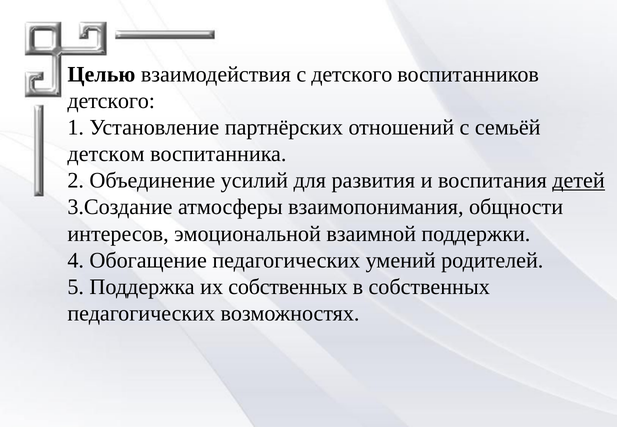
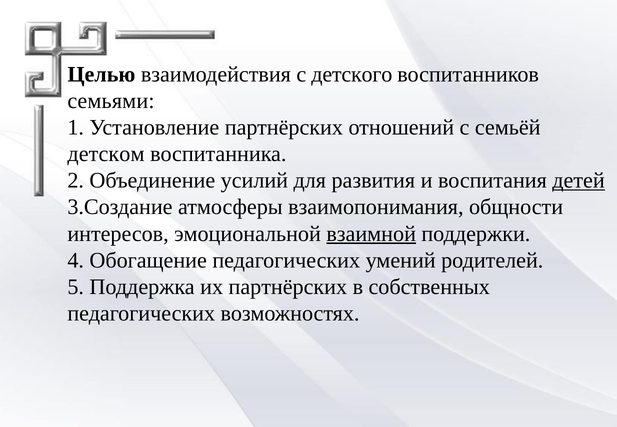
детского at (111, 101): детского -> семьями
взаимной underline: none -> present
их собственных: собственных -> партнёрских
